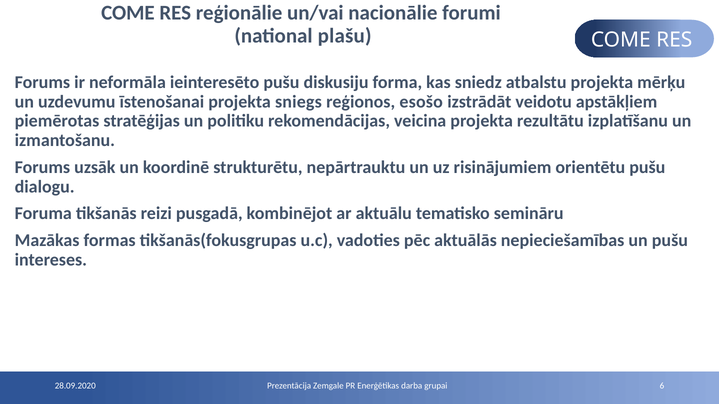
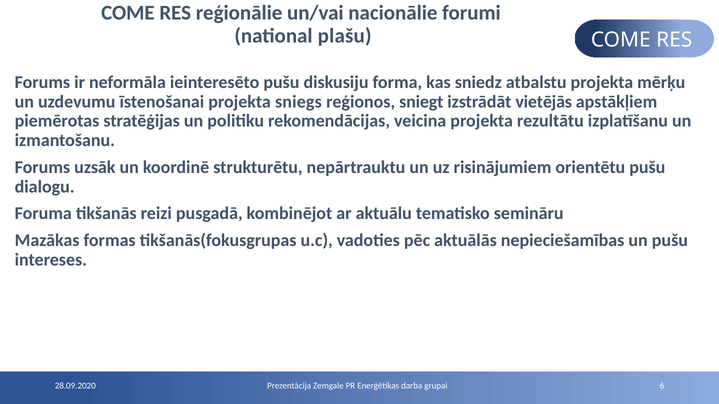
esošo: esošo -> sniegt
veidotu: veidotu -> vietējās
